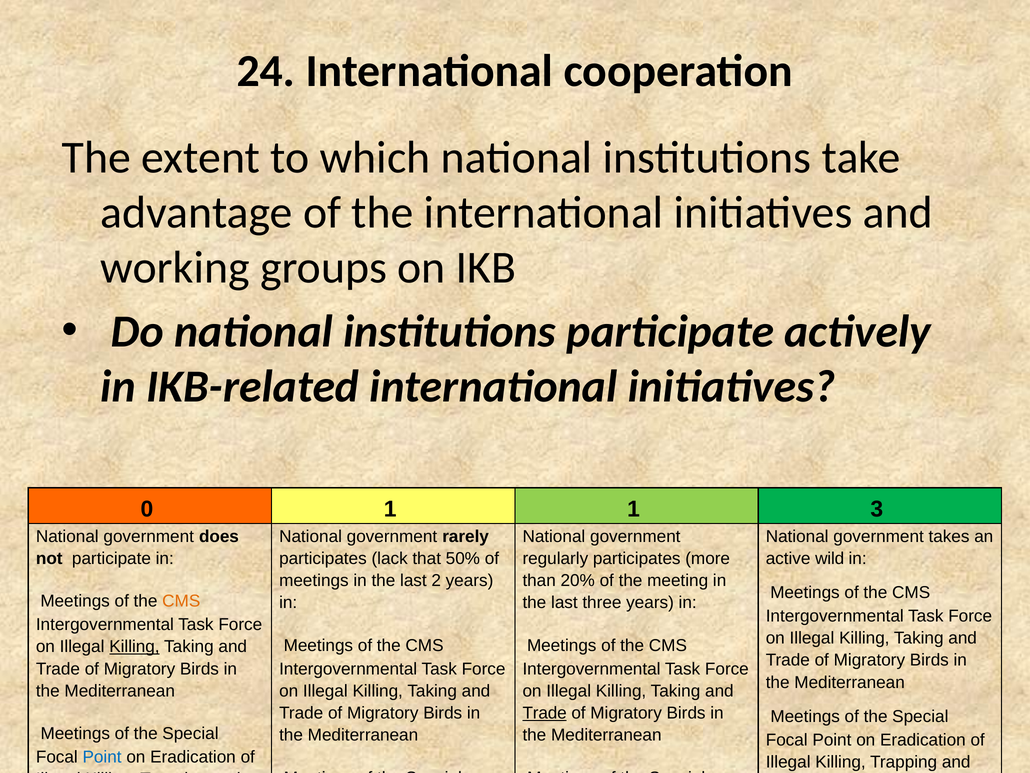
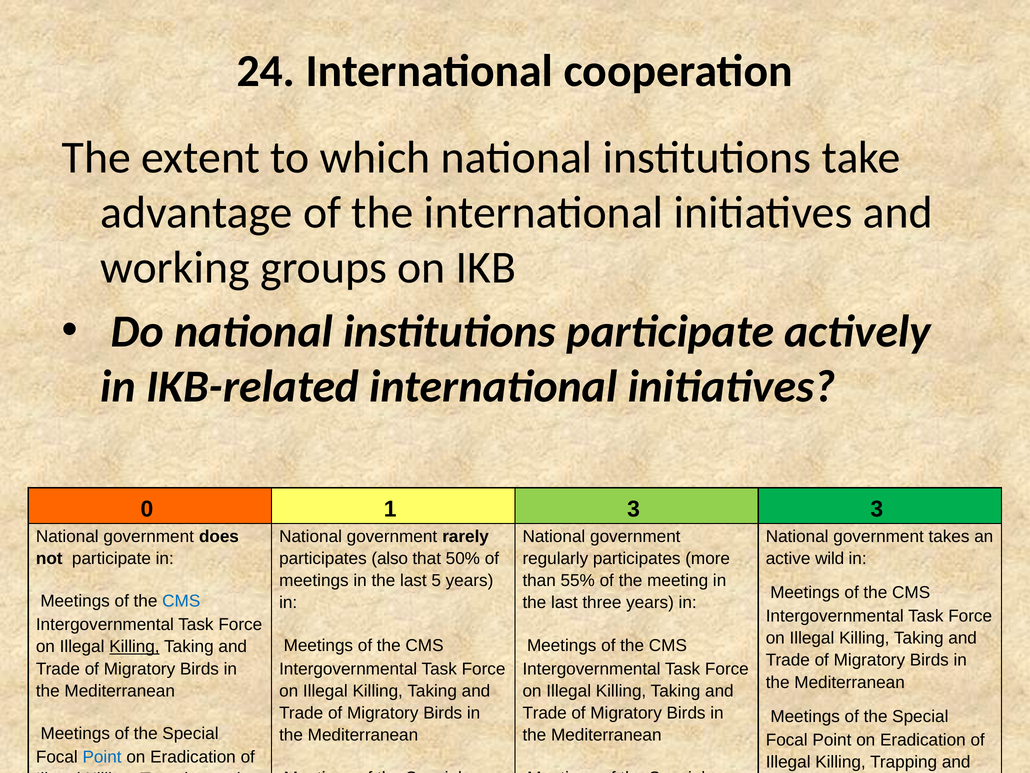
1 at (634, 509): 1 -> 3
lack: lack -> also
2: 2 -> 5
20%: 20% -> 55%
CMS at (181, 601) colour: orange -> blue
Trade at (545, 713) underline: present -> none
